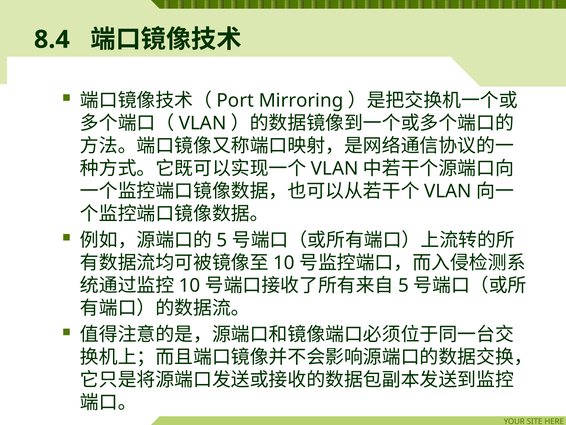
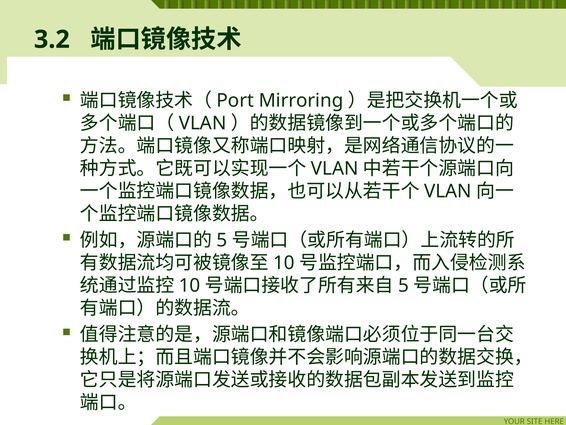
8.4: 8.4 -> 3.2
